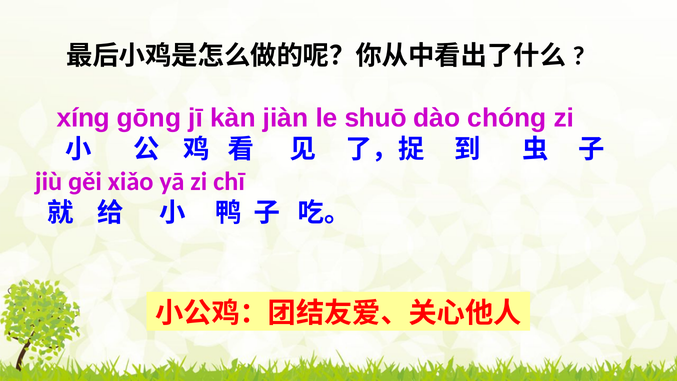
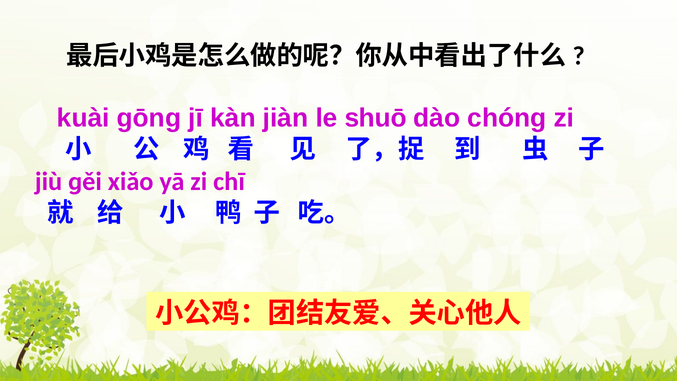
xínɡ: xínɡ -> kuài
